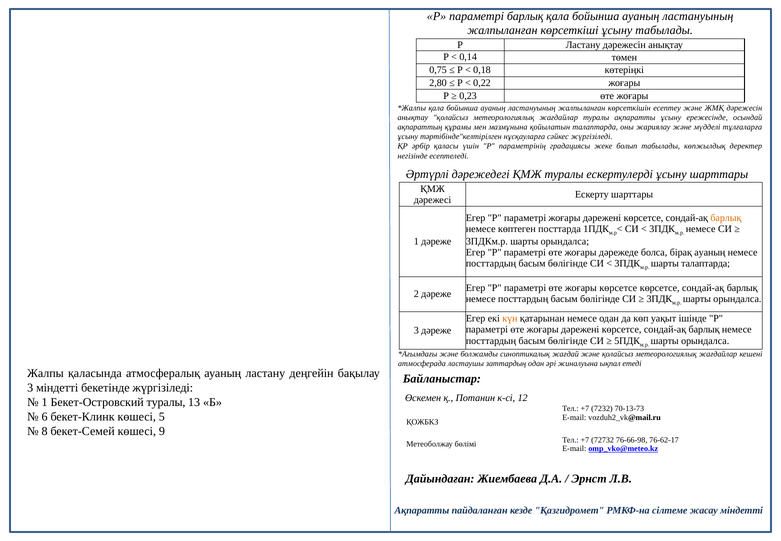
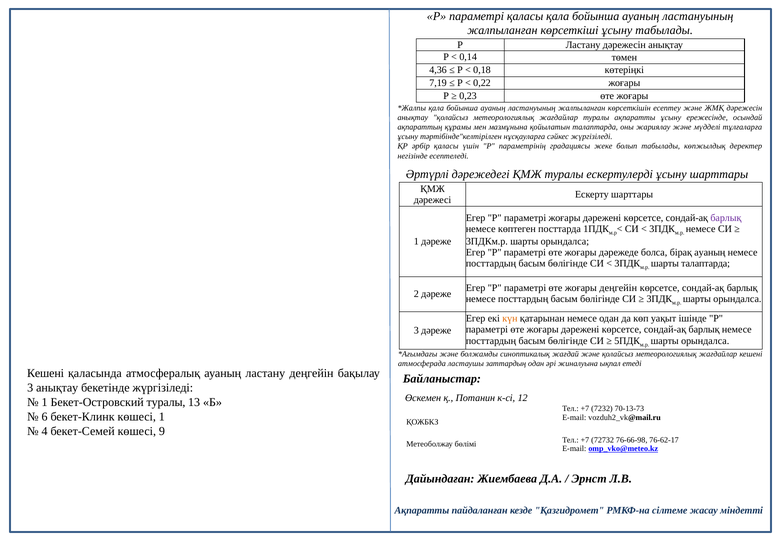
параметрі барлық: барлық -> қаласы
0,75: 0,75 -> 4,36
2,80: 2,80 -> 7,19
барлық at (726, 218) colour: orange -> purple
жоғары көрсетсе: көрсетсе -> деңгейін
Жалпы at (45, 373): Жалпы -> Кешені
3 міндетті: міндетті -> анықтау
көшесі 5: 5 -> 1
8: 8 -> 4
